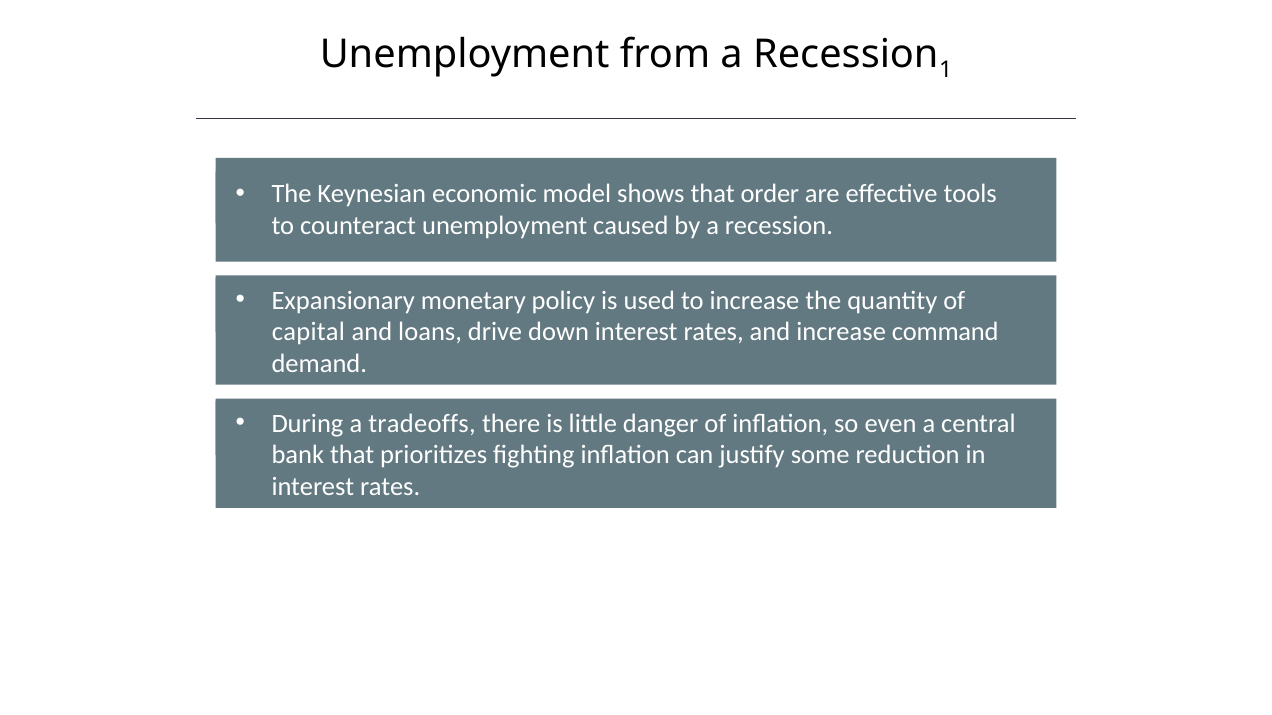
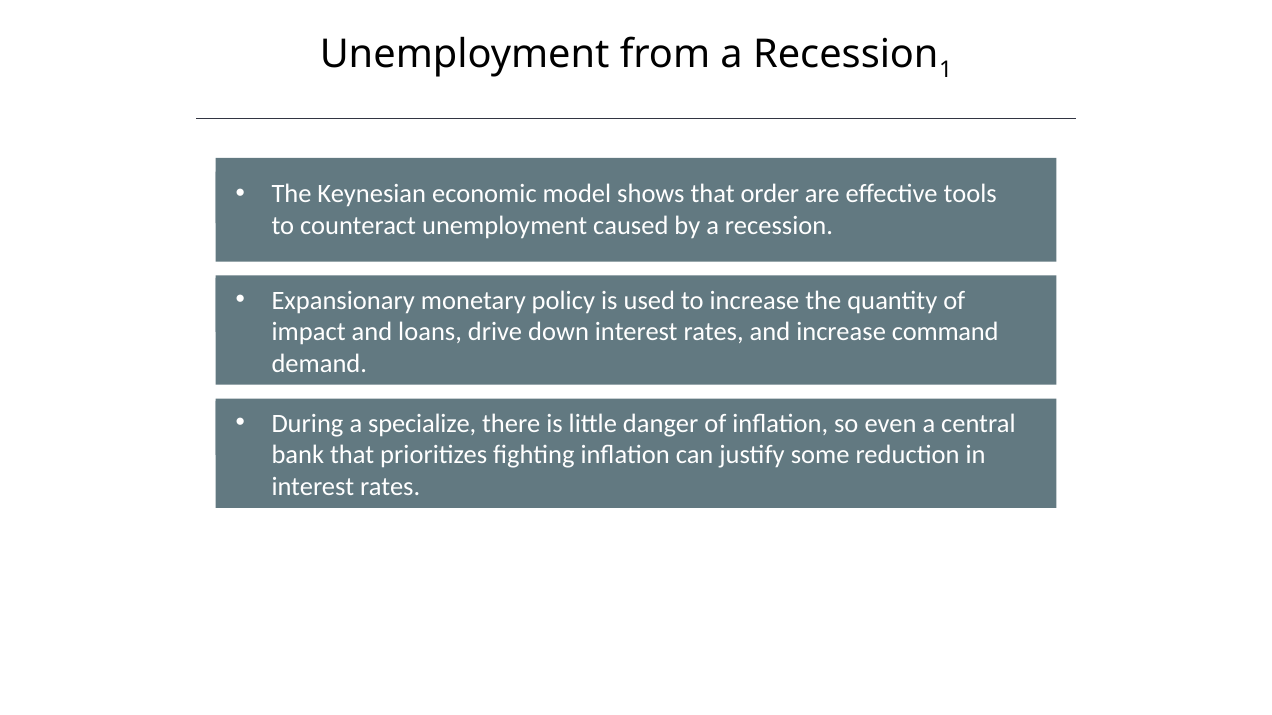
capital: capital -> impact
tradeoffs: tradeoffs -> specialize
